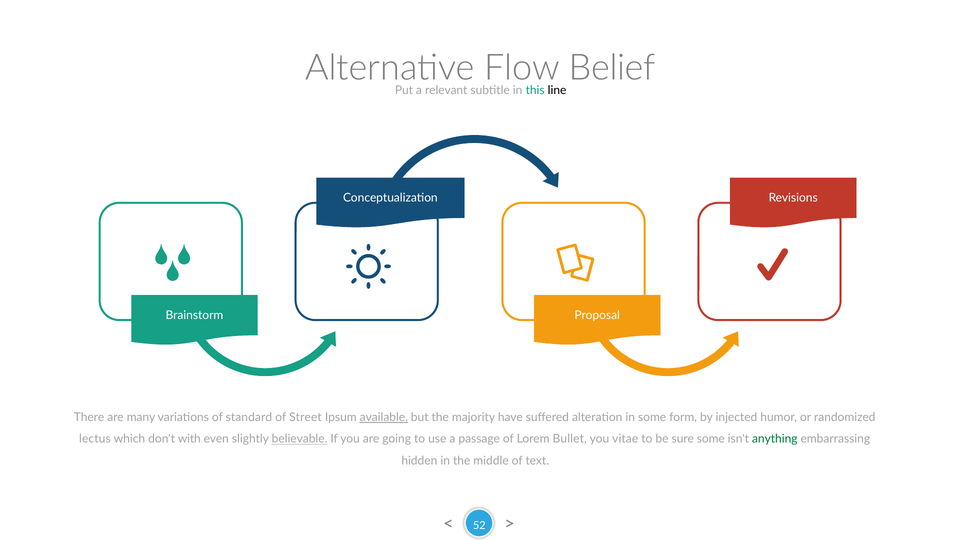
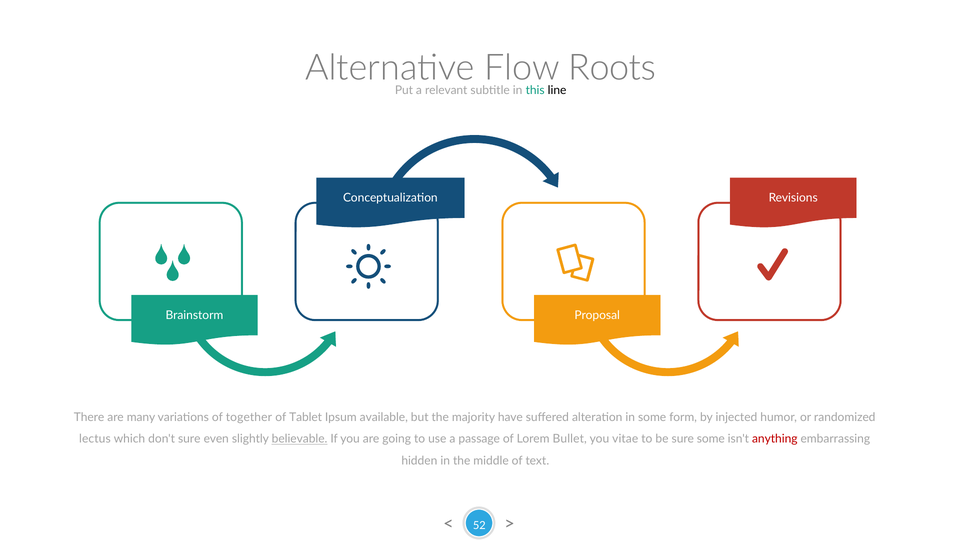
Belief: Belief -> Roots
standard: standard -> together
Street: Street -> Tablet
available underline: present -> none
don't with: with -> sure
anything colour: green -> red
